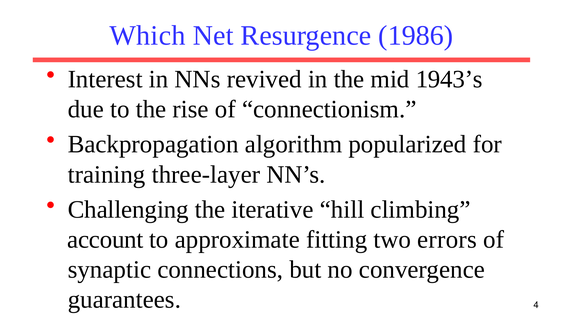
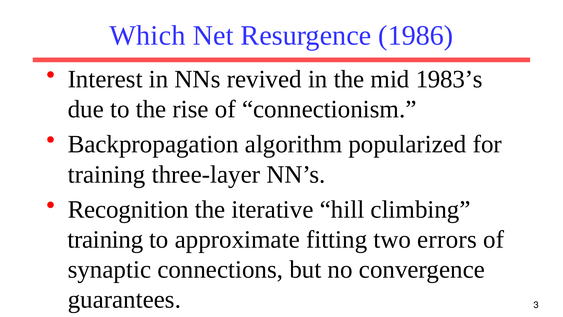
1943’s: 1943’s -> 1983’s
Challenging: Challenging -> Recognition
account at (105, 239): account -> training
4: 4 -> 3
